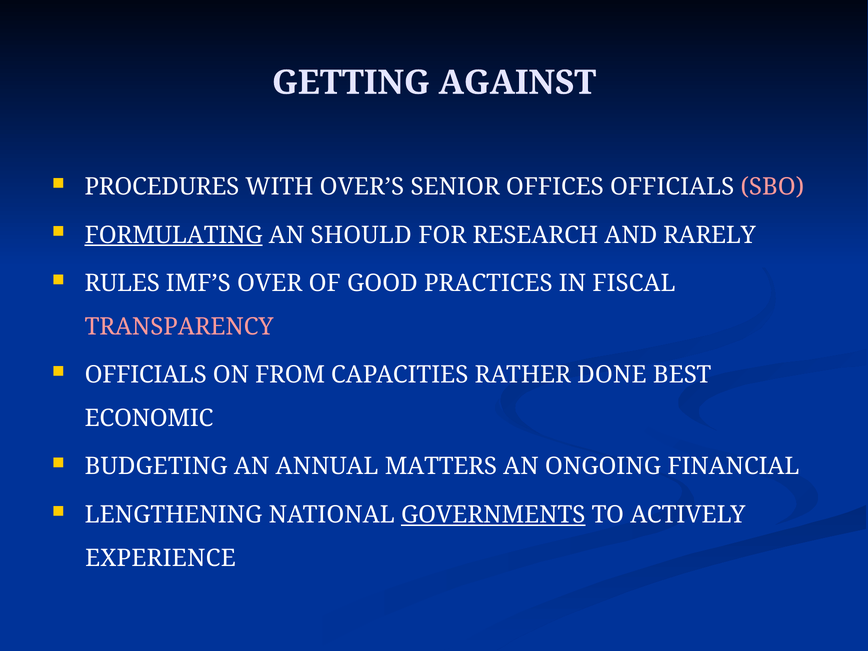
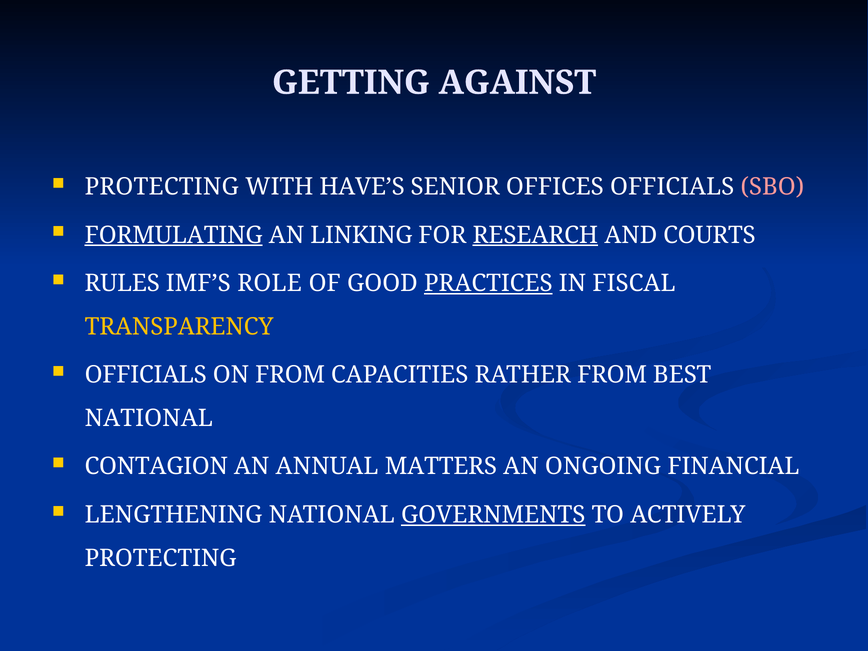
PROCEDURES at (162, 187): PROCEDURES -> PROTECTING
OVER’S: OVER’S -> HAVE’S
SHOULD: SHOULD -> LINKING
RESEARCH underline: none -> present
RARELY: RARELY -> COURTS
OVER: OVER -> ROLE
PRACTICES underline: none -> present
TRANSPARENCY colour: pink -> yellow
RATHER DONE: DONE -> FROM
ECONOMIC at (149, 418): ECONOMIC -> NATIONAL
BUDGETING: BUDGETING -> CONTAGION
EXPERIENCE at (160, 558): EXPERIENCE -> PROTECTING
